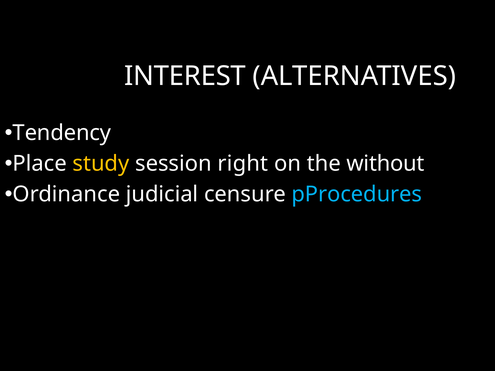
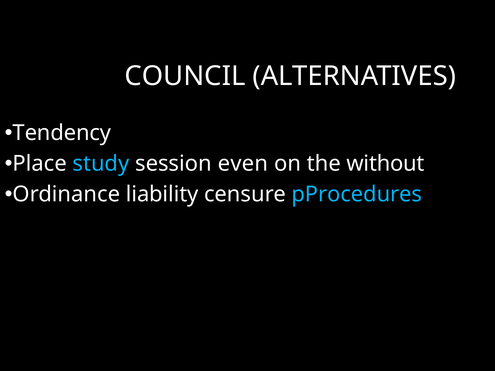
INTEREST: INTEREST -> COUNCIL
study colour: yellow -> light blue
right: right -> even
judicial: judicial -> liability
